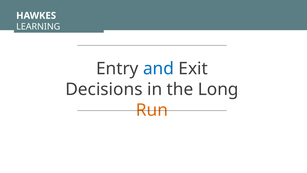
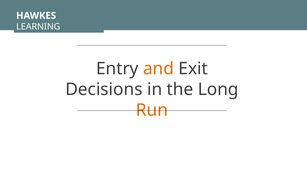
and colour: blue -> orange
